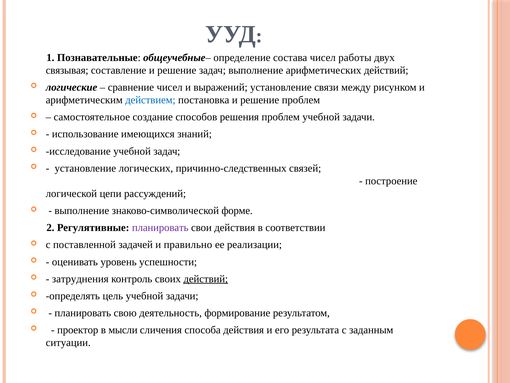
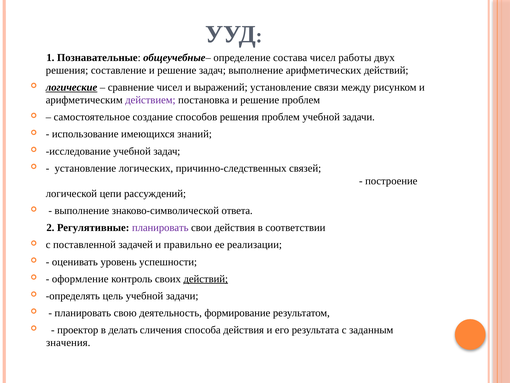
связывая at (67, 70): связывая -> решения
логические underline: none -> present
действием colour: blue -> purple
форме: форме -> ответа
затруднения: затруднения -> оформление
мысли: мысли -> делать
ситуации: ситуации -> значения
